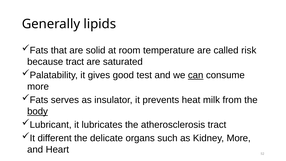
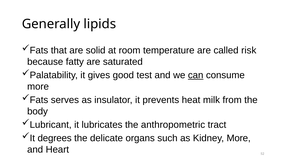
because tract: tract -> fatty
body underline: present -> none
atherosclerosis: atherosclerosis -> anthropometric
different: different -> degrees
